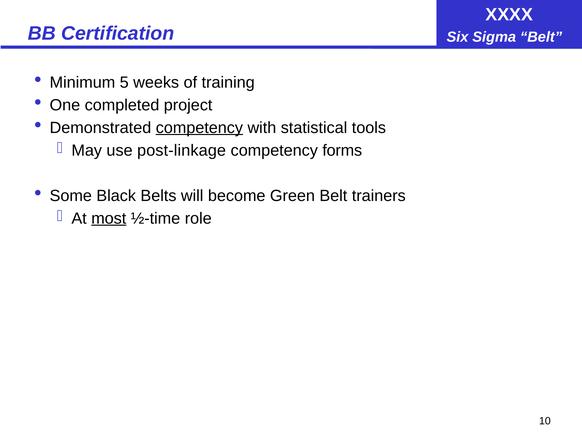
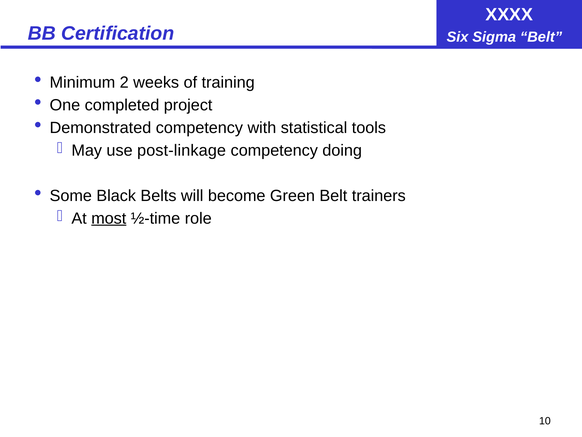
5: 5 -> 2
competency at (199, 128) underline: present -> none
forms: forms -> doing
